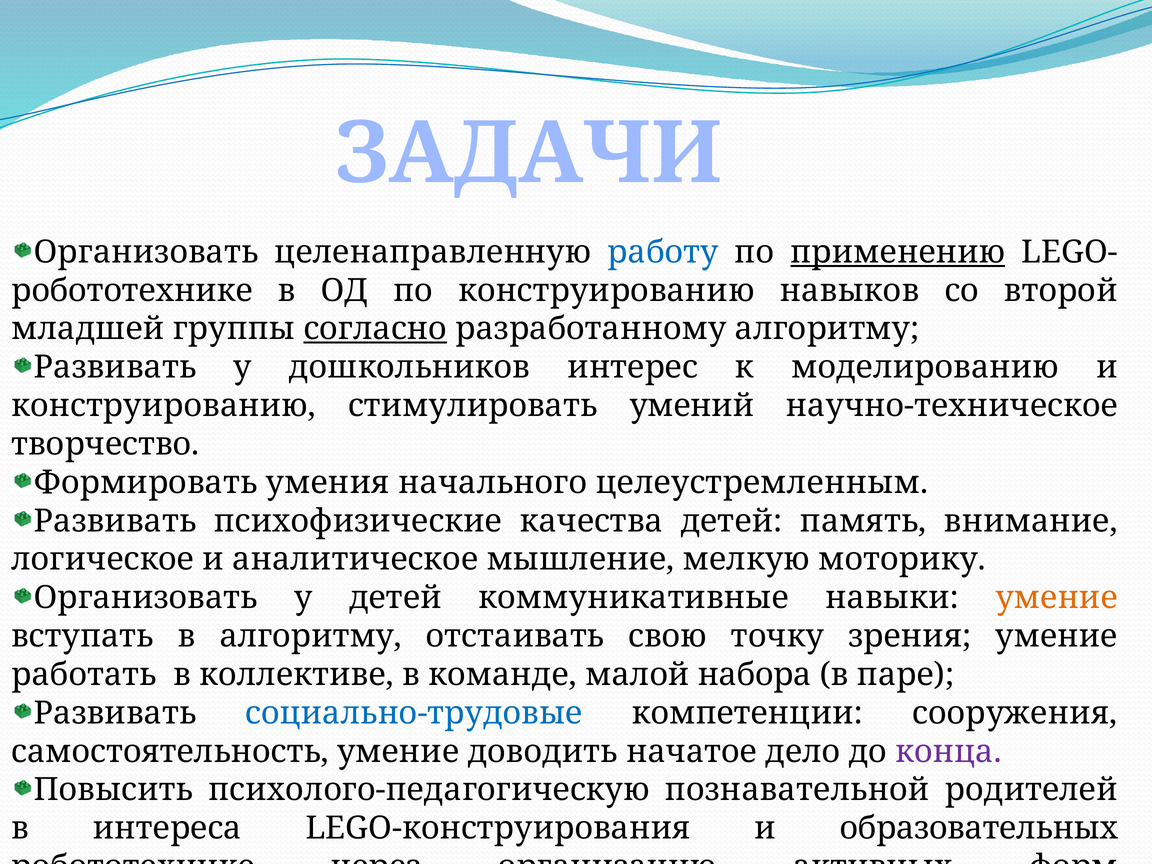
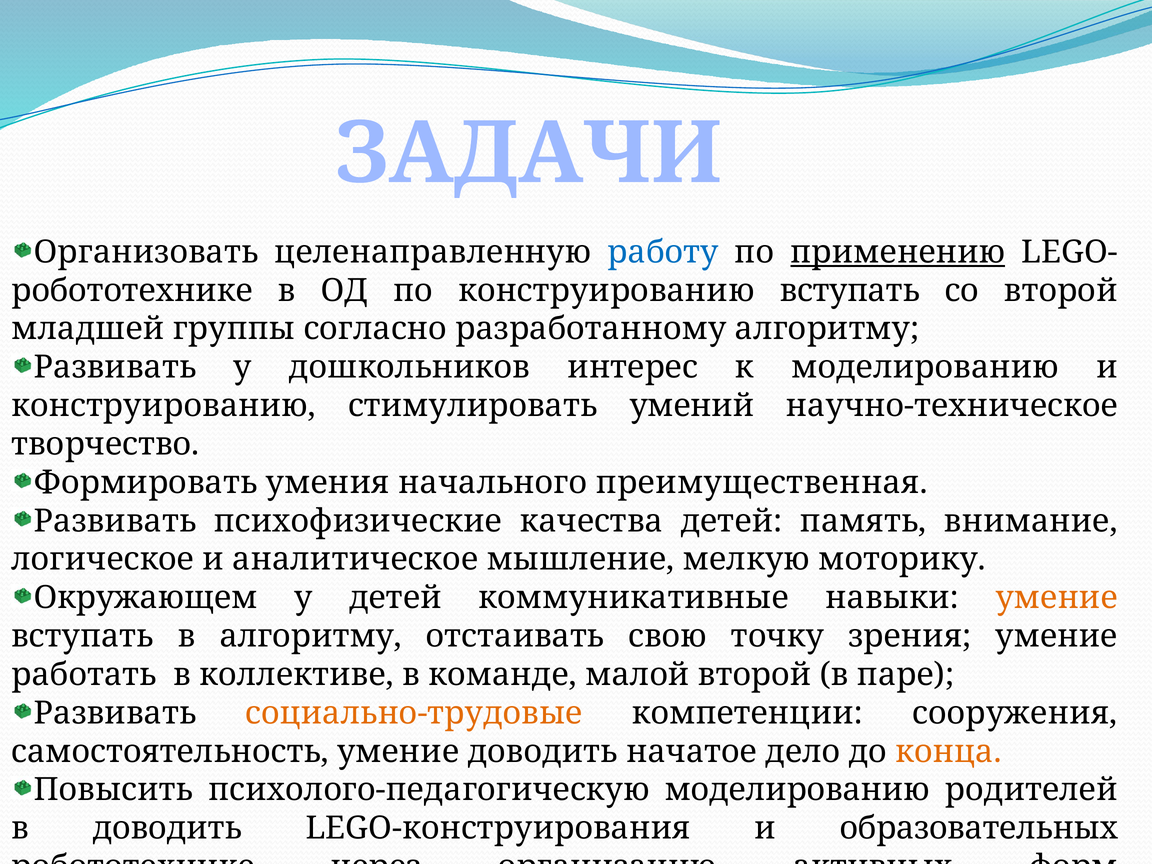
конструированию навыков: навыков -> вступать
согласно underline: present -> none
целеустремленным: целеустремленным -> преимущественная
Организовать at (146, 598): Организовать -> Окружающем
малой набора: набора -> второй
социально-трудовые colour: blue -> orange
конца colour: purple -> orange
психолого-педагогическую познавательной: познавательной -> моделированию
в интереса: интереса -> доводить
